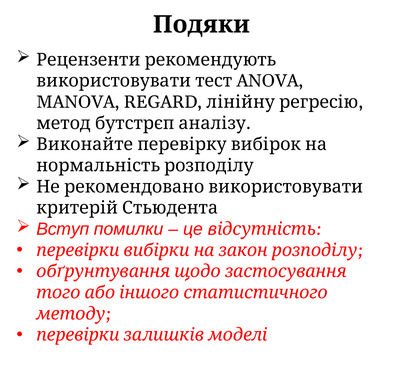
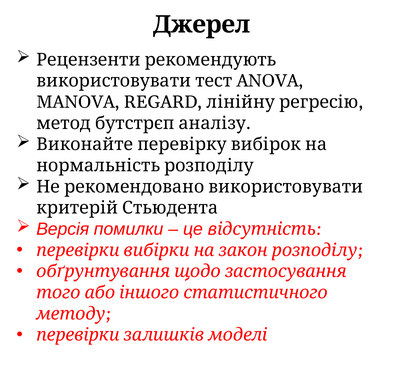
Подяки: Подяки -> Джерел
Вступ: Вступ -> Версія
